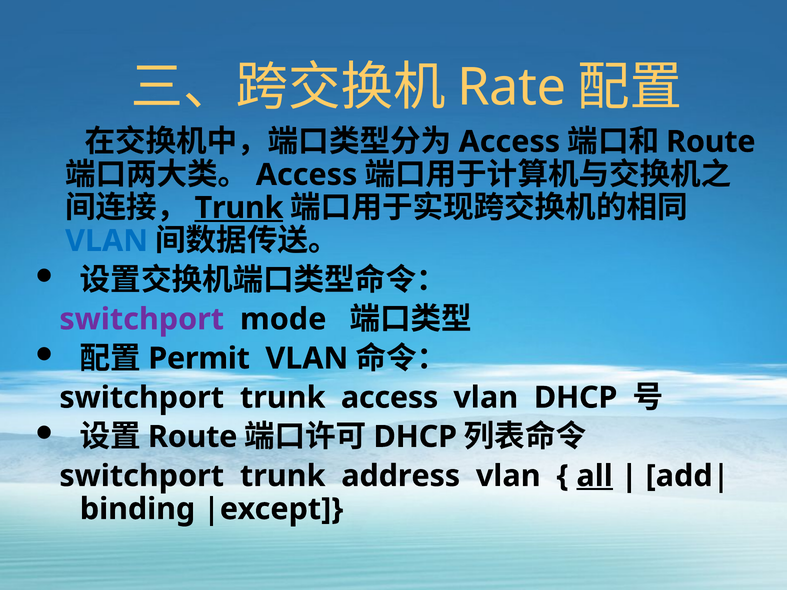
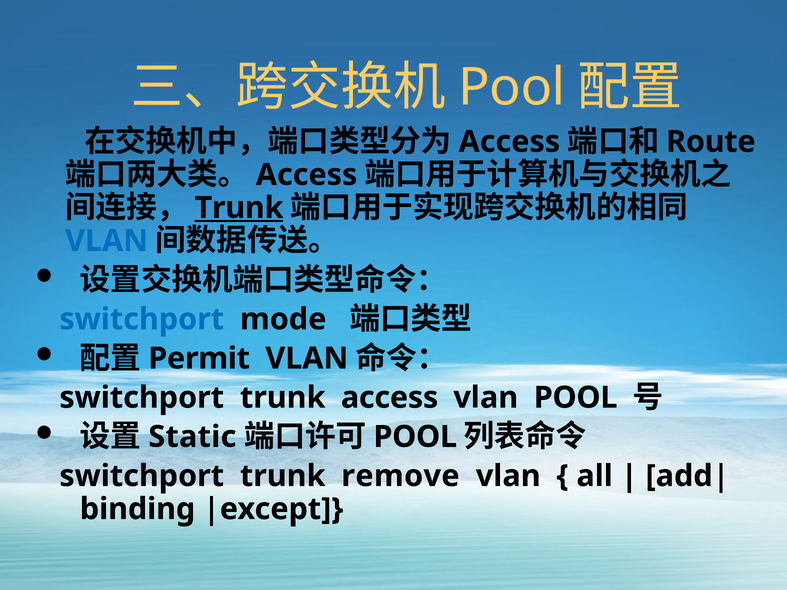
Rate at (512, 88): Rate -> Pool
switchport at (142, 319) colour: purple -> blue
vlan DHCP: DHCP -> POOL
Route at (193, 437): Route -> Static
DHCP at (415, 437): DHCP -> POOL
address: address -> remove
all underline: present -> none
